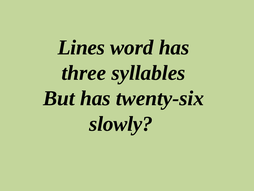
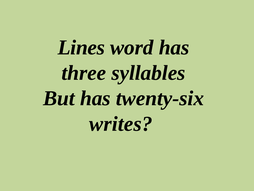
slowly: slowly -> writes
